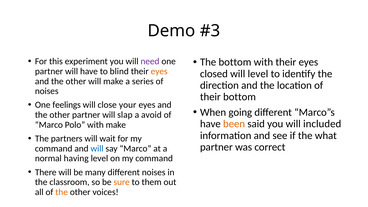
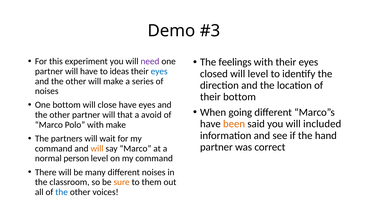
The bottom: bottom -> feelings
blind: blind -> ideas
eyes at (159, 71) colour: orange -> blue
One feelings: feelings -> bottom
close your: your -> have
slap: slap -> that
what: what -> hand
will at (97, 149) colour: blue -> orange
having: having -> person
the at (62, 192) colour: orange -> blue
